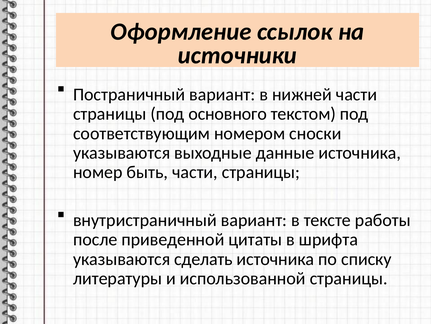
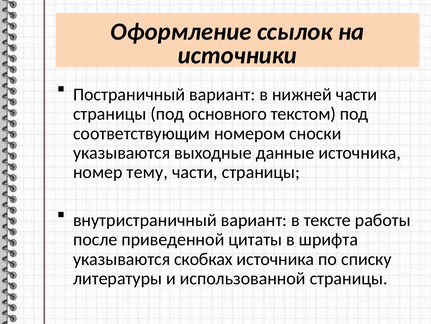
быть: быть -> тему
сделать: сделать -> скобках
